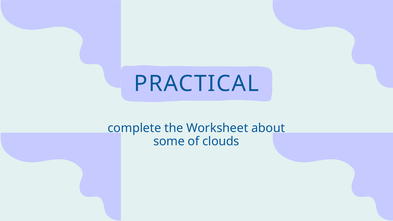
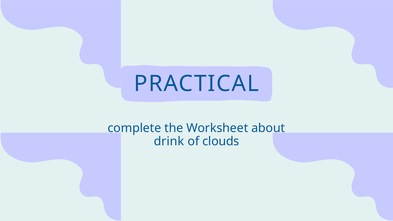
some: some -> drink
